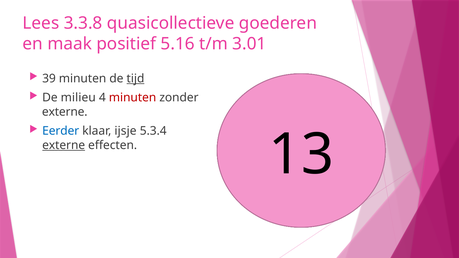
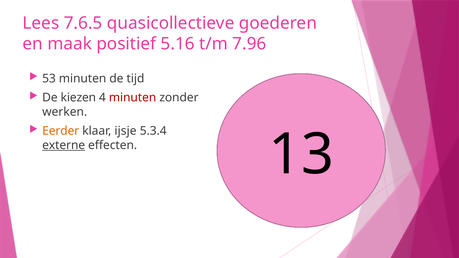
3.3.8: 3.3.8 -> 7.6.5
3.01: 3.01 -> 7.96
39: 39 -> 53
tijd underline: present -> none
milieu: milieu -> kiezen
externe at (65, 112): externe -> werken
Eerder colour: blue -> orange
